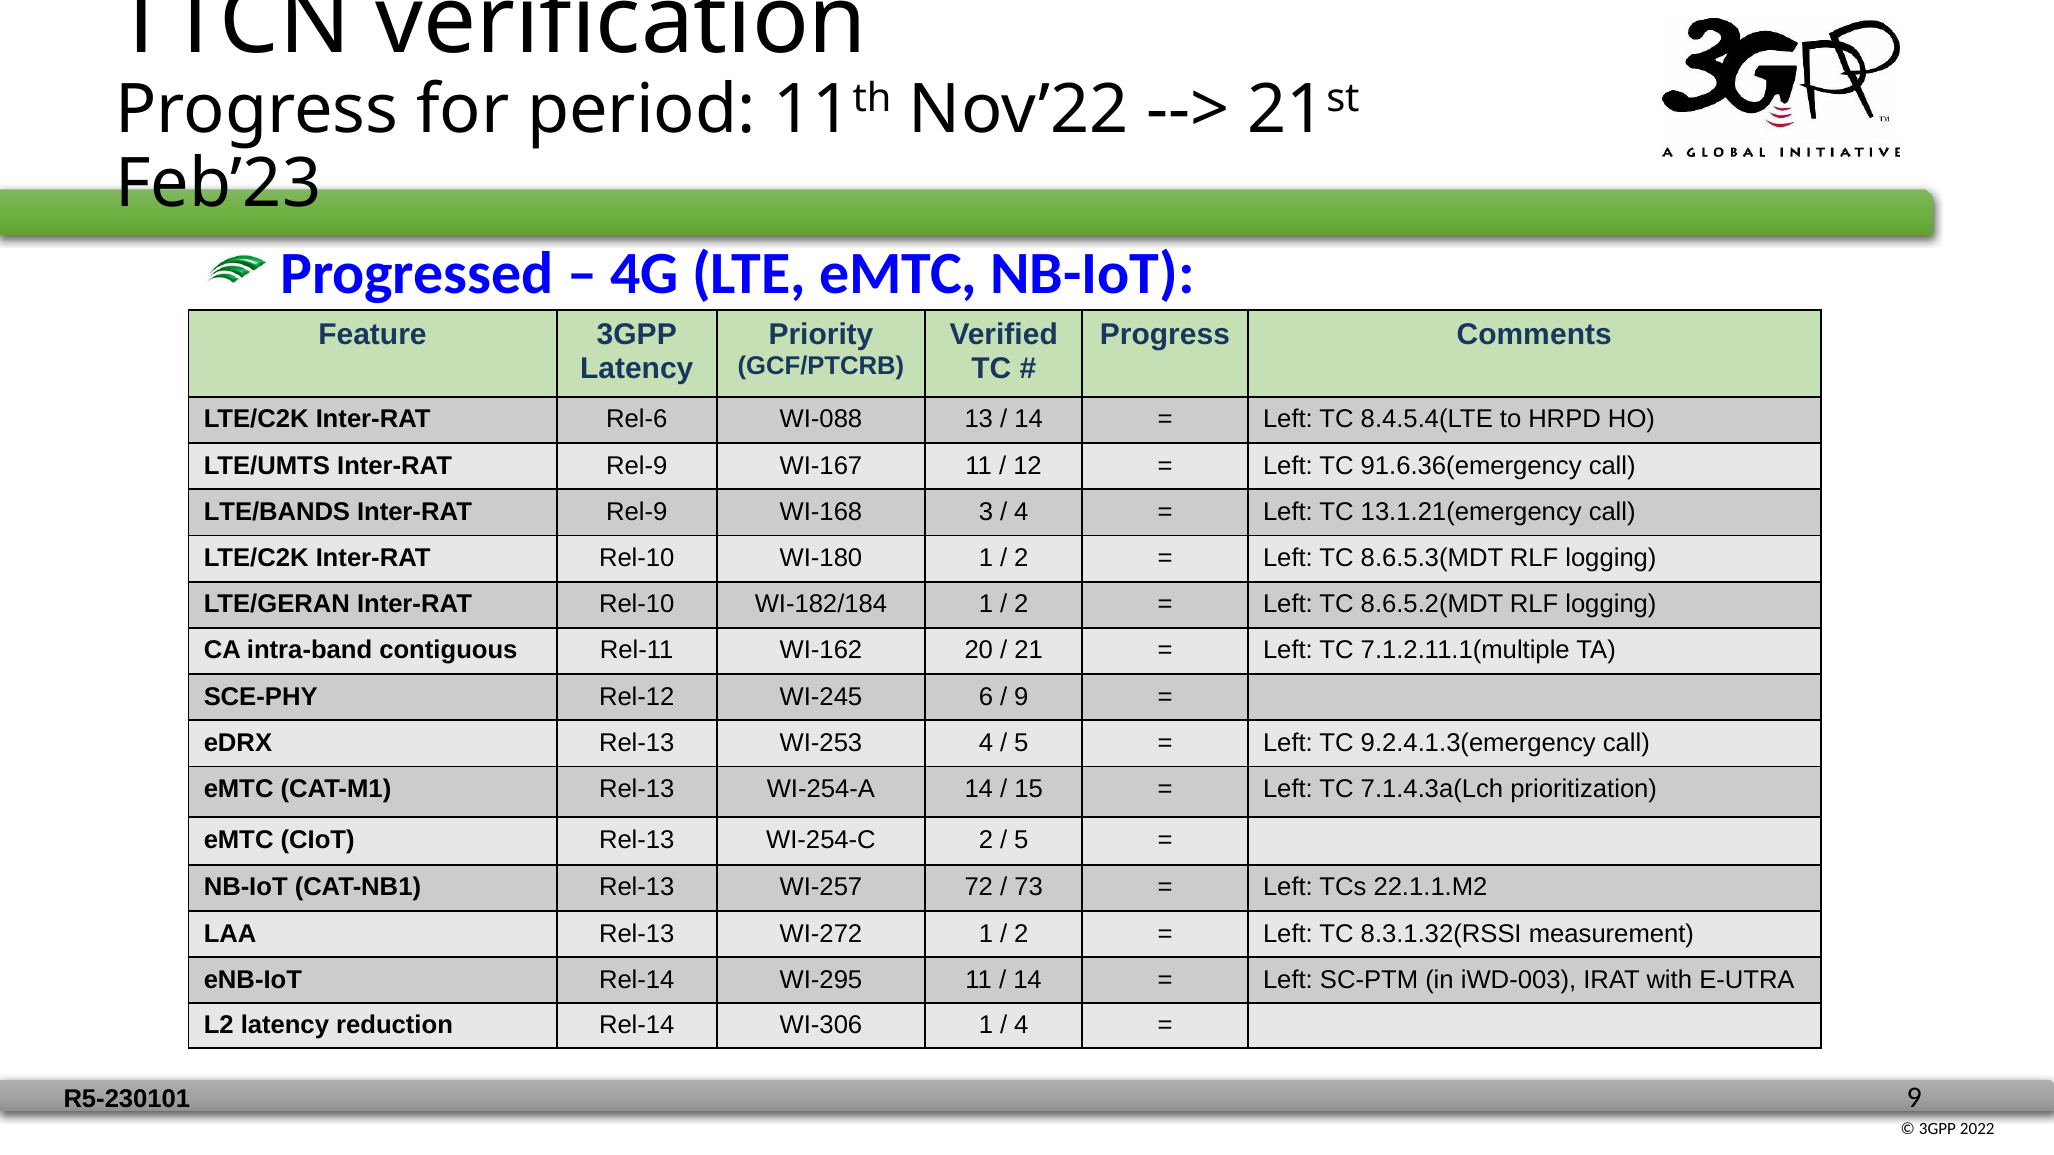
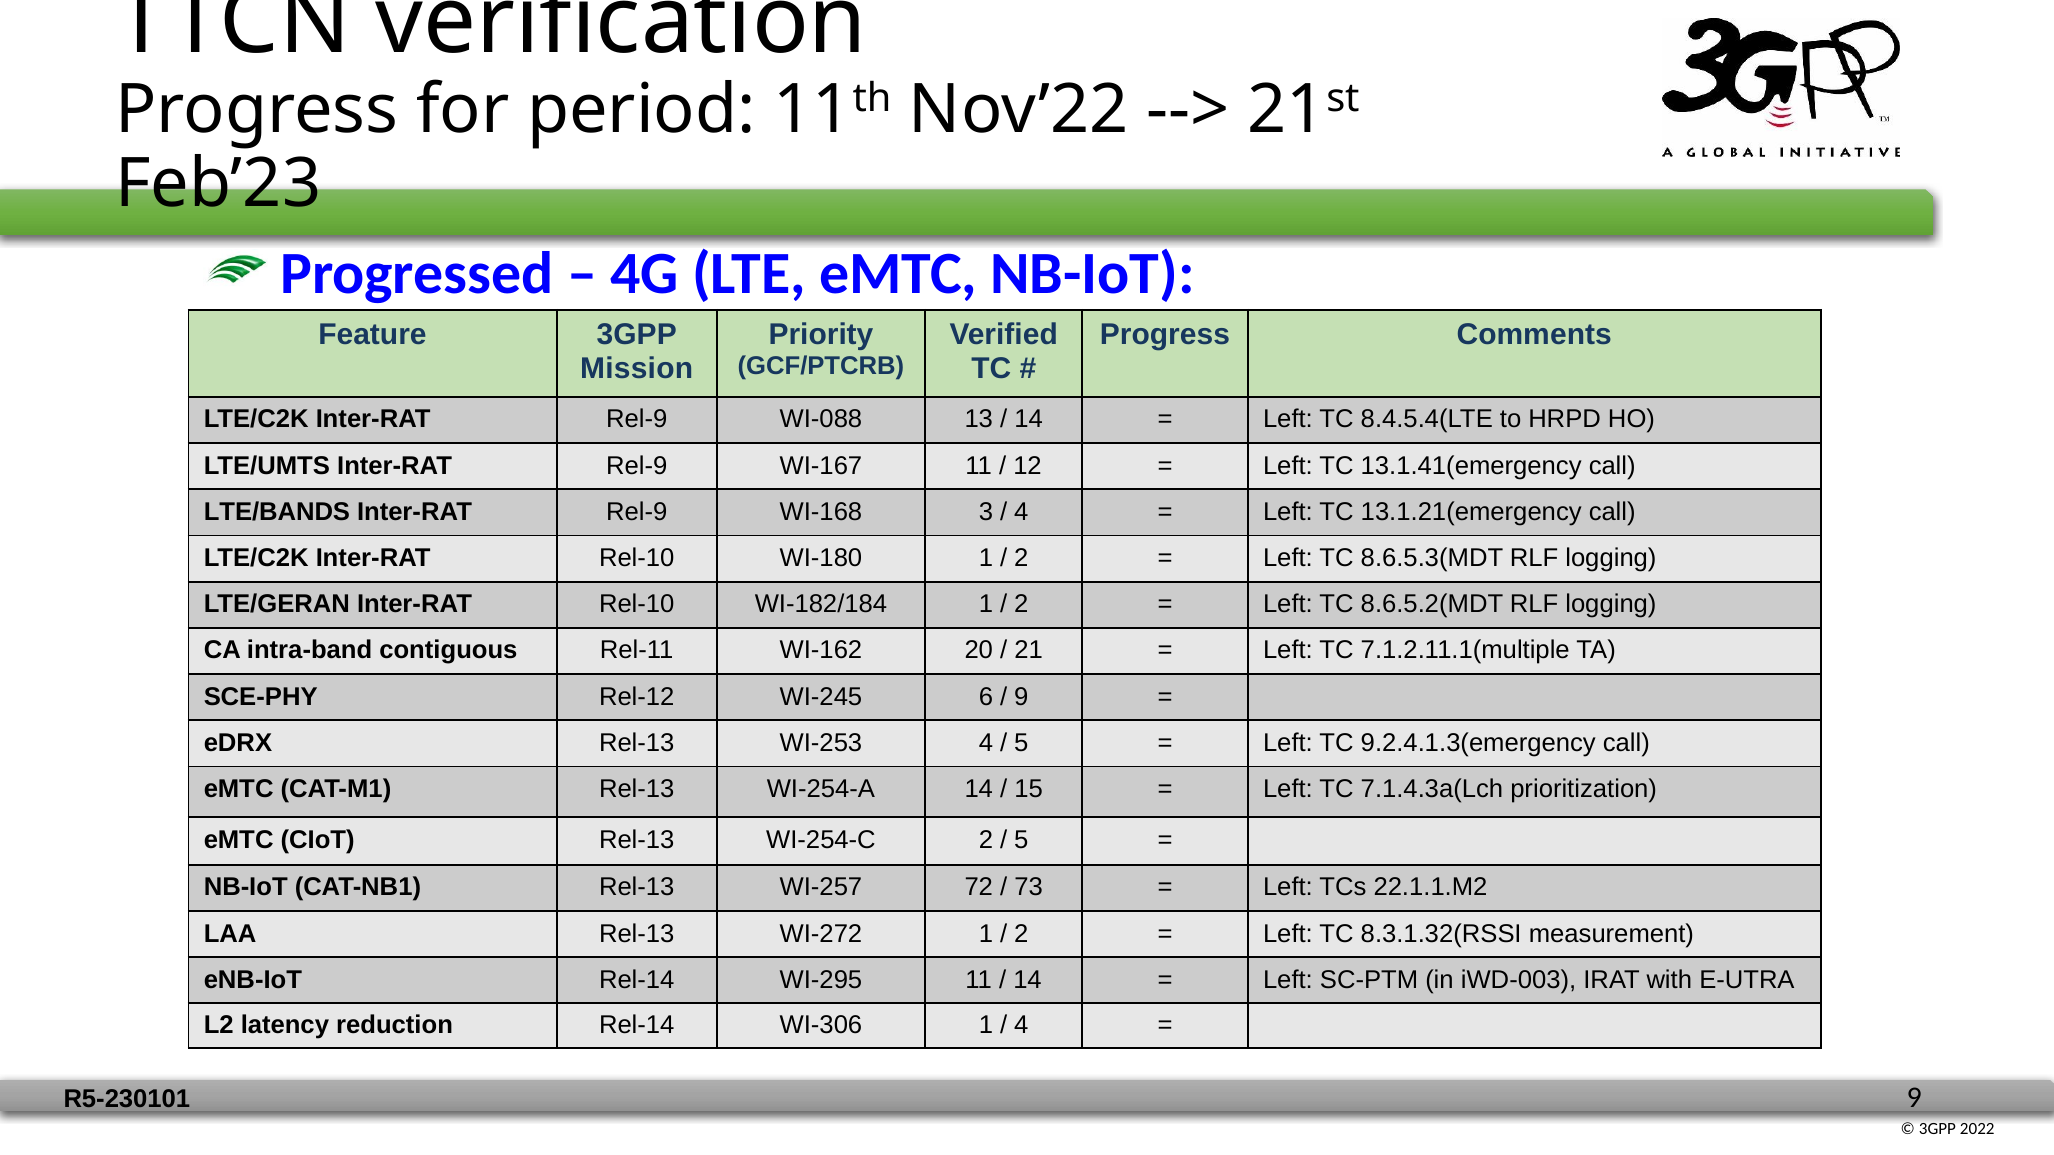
Latency at (637, 369): Latency -> Mission
LTE/C2K Inter-RAT Rel-6: Rel-6 -> Rel-9
91.6.36(emergency: 91.6.36(emergency -> 13.1.41(emergency
